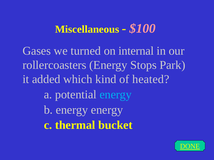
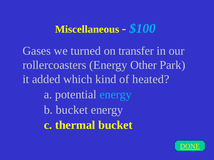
$100 colour: pink -> light blue
internal: internal -> transfer
Stops: Stops -> Other
b energy: energy -> bucket
